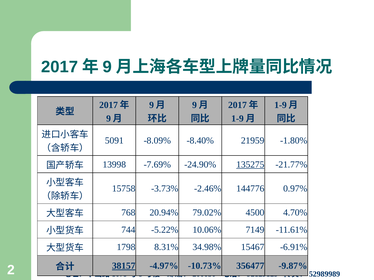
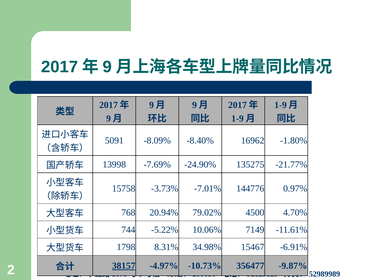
21959: 21959 -> 16962
135275 underline: present -> none
-2.46%: -2.46% -> -7.01%
